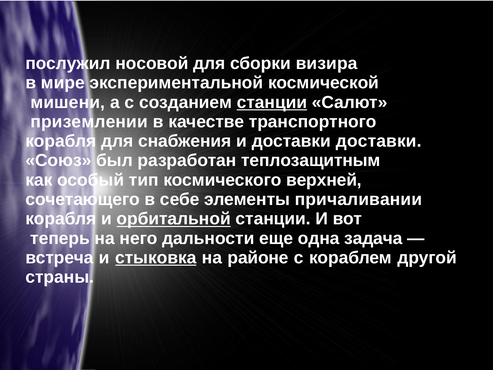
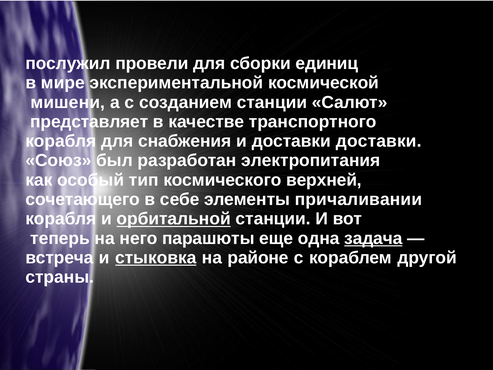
носовой: носовой -> провели
визира: визира -> единиц
станции at (272, 102) underline: present -> none
приземлении: приземлении -> представляет
теплозащитным: теплозащитным -> электропитания
дальности: дальности -> парашюты
задача underline: none -> present
